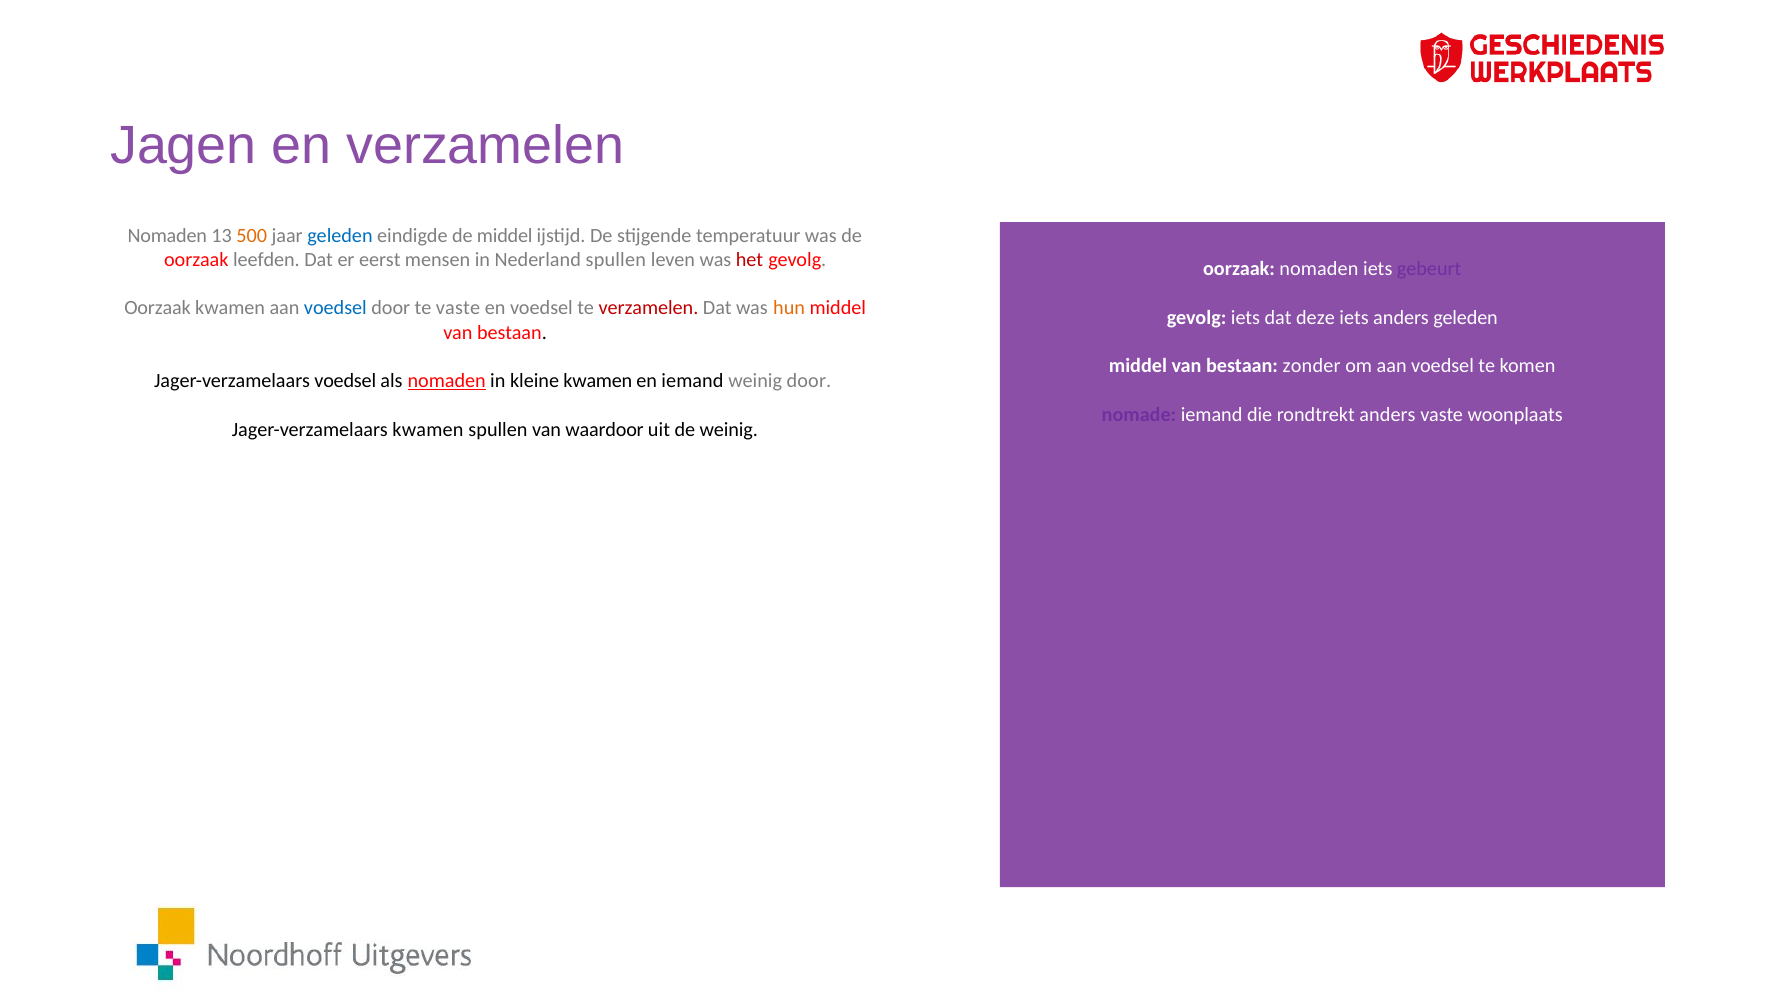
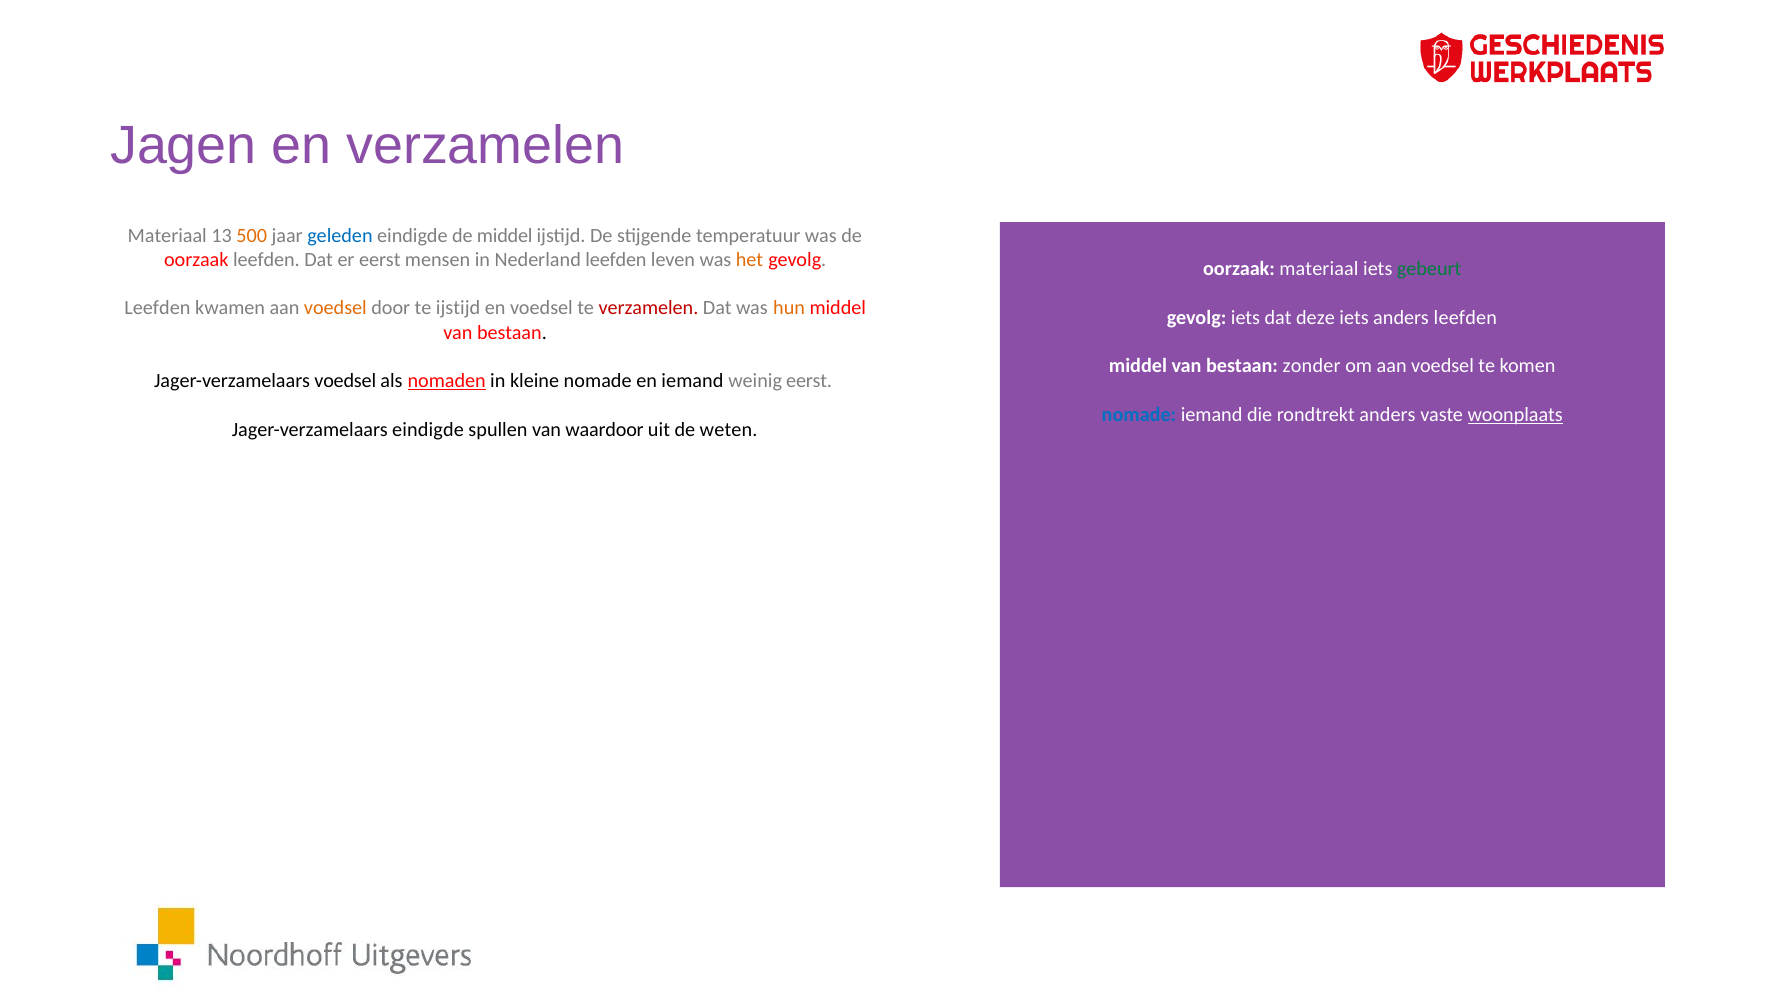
Nomaden at (167, 236): Nomaden -> Materiaal
Nederland spullen: spullen -> leefden
het colour: red -> orange
oorzaak nomaden: nomaden -> materiaal
gebeurt colour: purple -> green
Oorzaak at (157, 308): Oorzaak -> Leefden
voedsel at (335, 308) colour: blue -> orange
te vaste: vaste -> ijstijd
anders geleden: geleden -> leefden
kleine kwamen: kwamen -> nomade
weinig door: door -> eerst
nomade at (1139, 415) colour: purple -> blue
woonplaats underline: none -> present
Jager-verzamelaars kwamen: kwamen -> eindigde
de weinig: weinig -> weten
